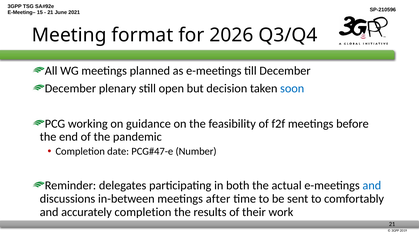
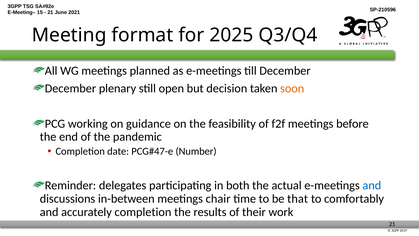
2026: 2026 -> 2025
soon colour: blue -> orange
after: after -> chair
sent: sent -> that
